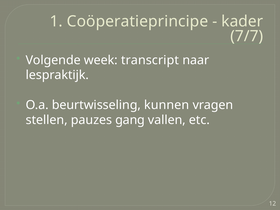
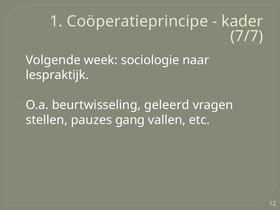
transcript: transcript -> sociologie
kunnen: kunnen -> geleerd
